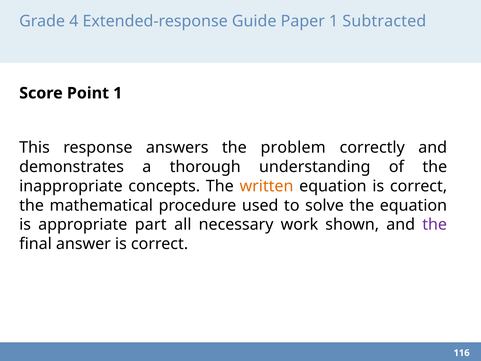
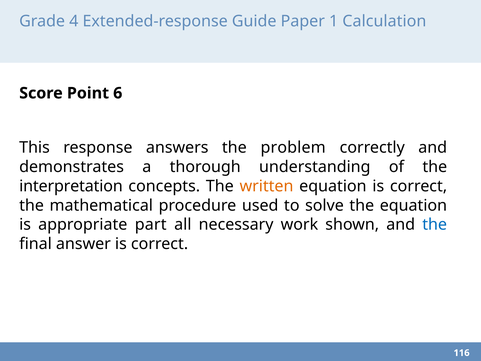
Subtracted: Subtracted -> Calculation
Point 1: 1 -> 6
inappropriate: inappropriate -> interpretation
the at (435, 225) colour: purple -> blue
